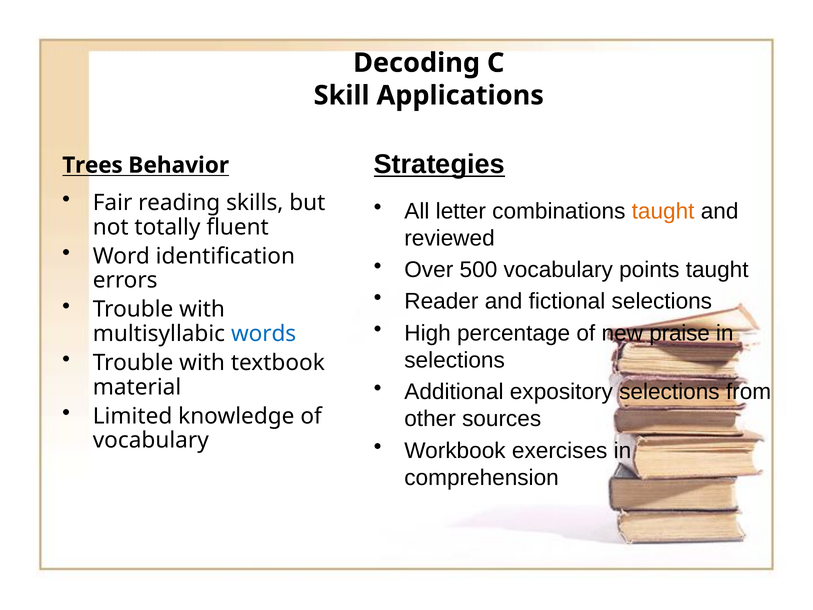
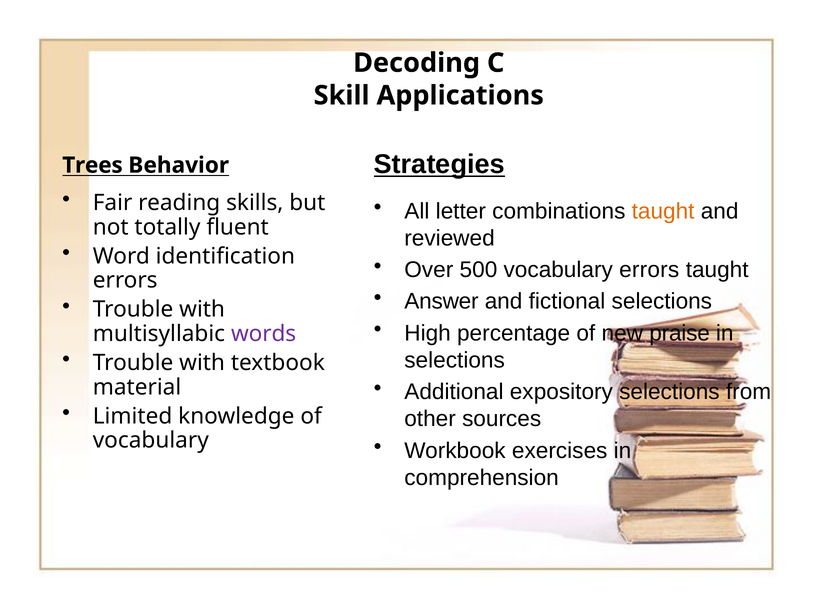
vocabulary points: points -> errors
Reader: Reader -> Answer
words colour: blue -> purple
